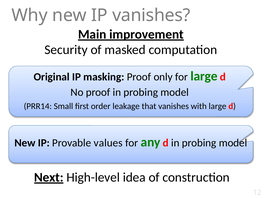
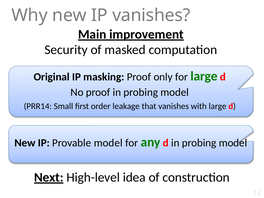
Provable values: values -> model
